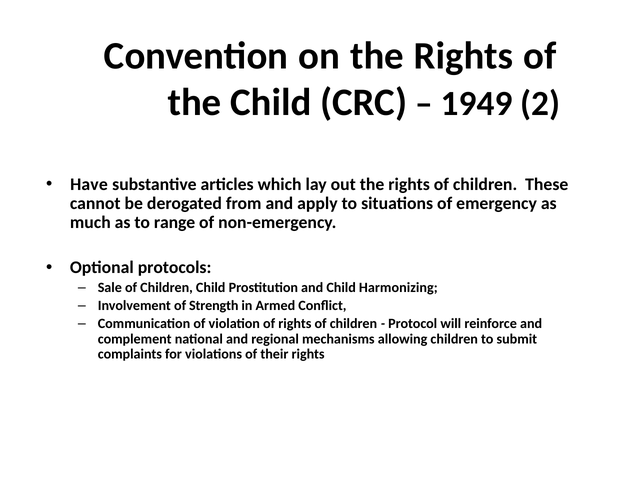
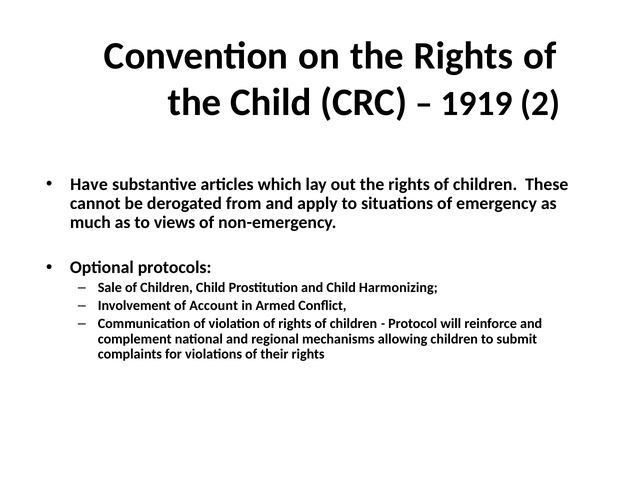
1949: 1949 -> 1919
range: range -> views
Strength: Strength -> Account
